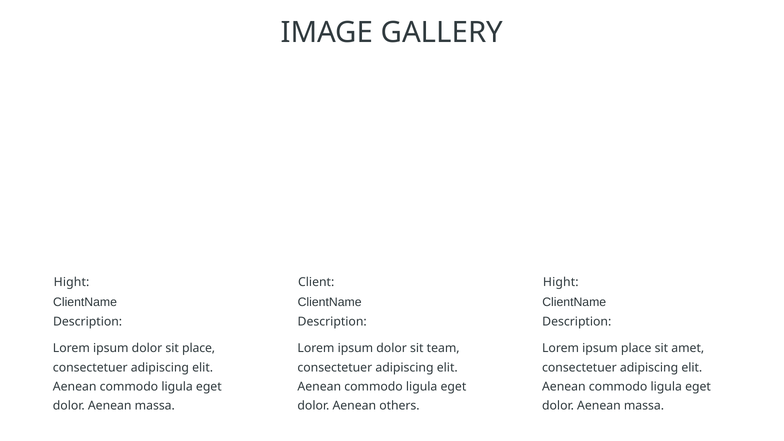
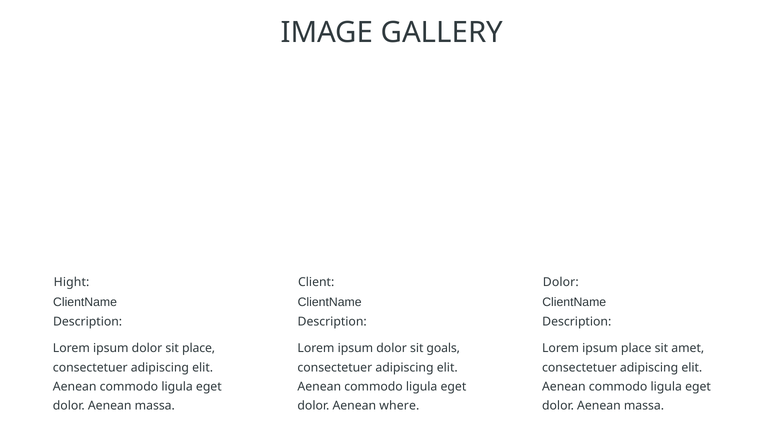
Hight at (561, 282): Hight -> Dolor
team: team -> goals
others: others -> where
